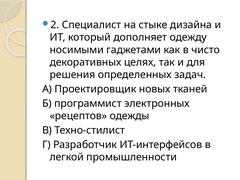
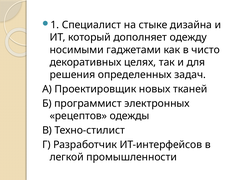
2: 2 -> 1
